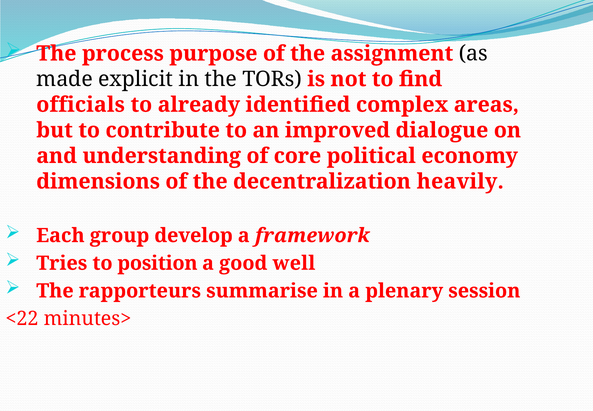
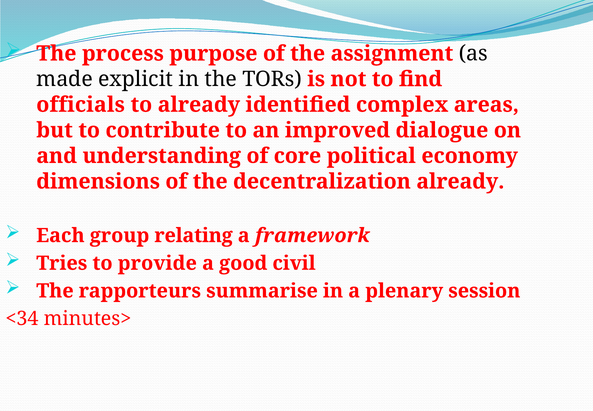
decentralization heavily: heavily -> already
develop: develop -> relating
position: position -> provide
well: well -> civil
<22: <22 -> <34
